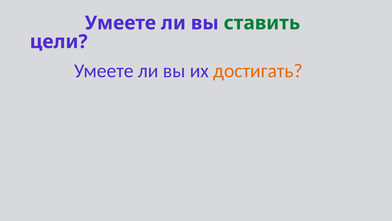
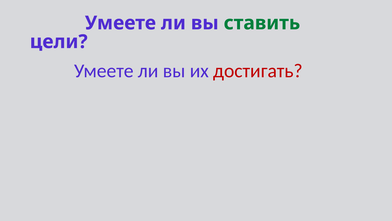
достигать colour: orange -> red
